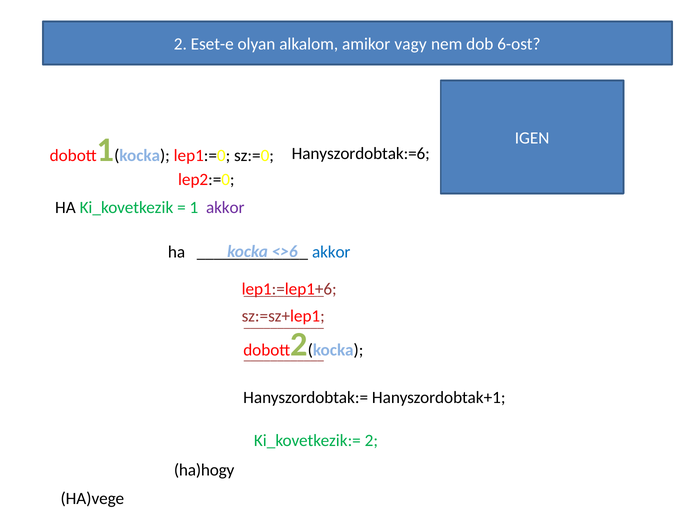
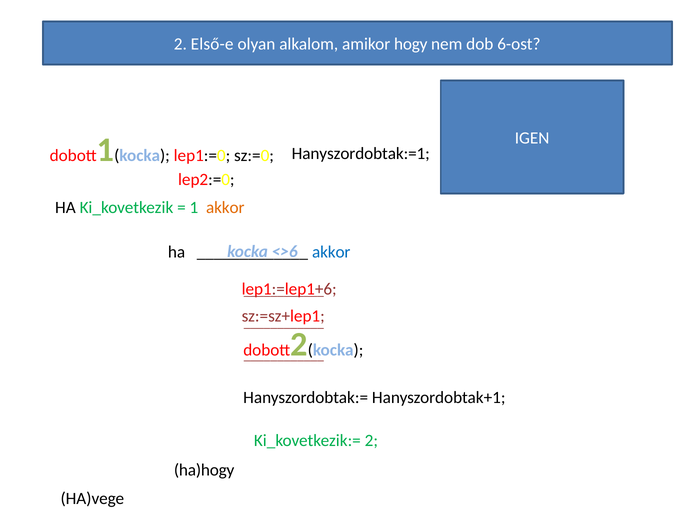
Eset-e: Eset-e -> Első-e
vagy: vagy -> hogy
Hanyszordobtak:=6: Hanyszordobtak:=6 -> Hanyszordobtak:=1
akkor at (225, 207) colour: purple -> orange
